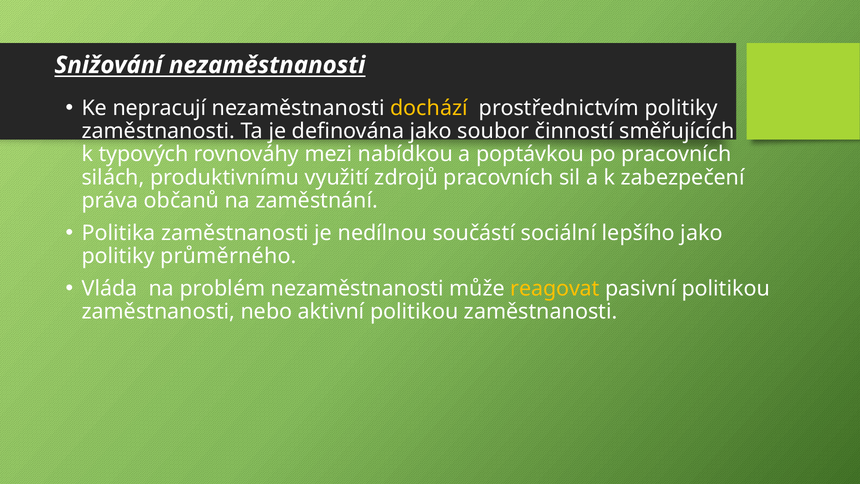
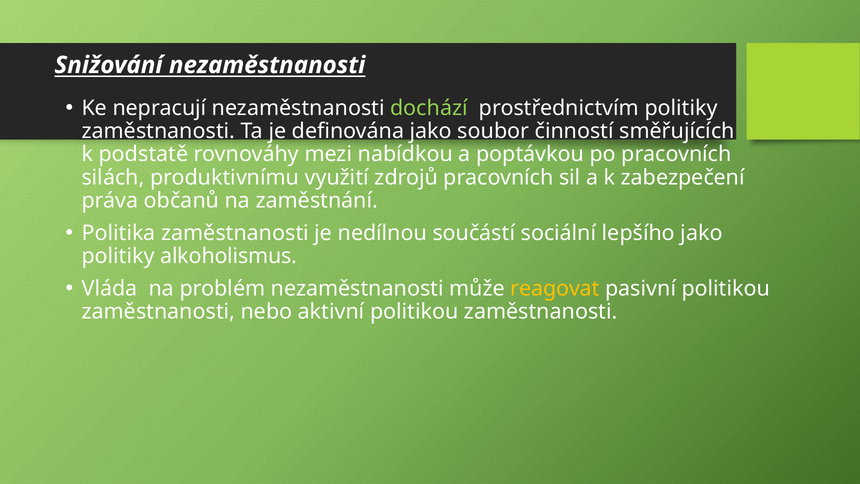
dochází colour: yellow -> light green
typových: typových -> podstatě
průměrného: průměrného -> alkoholismus
